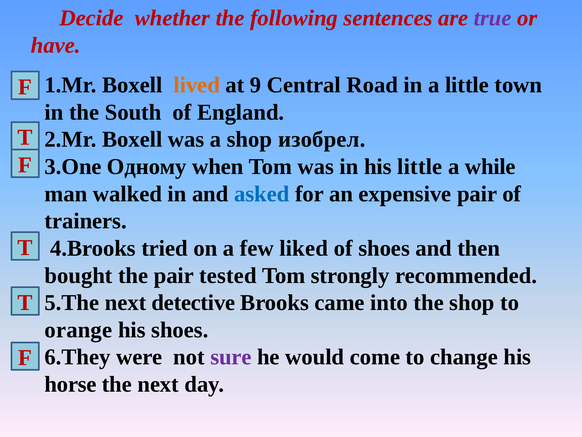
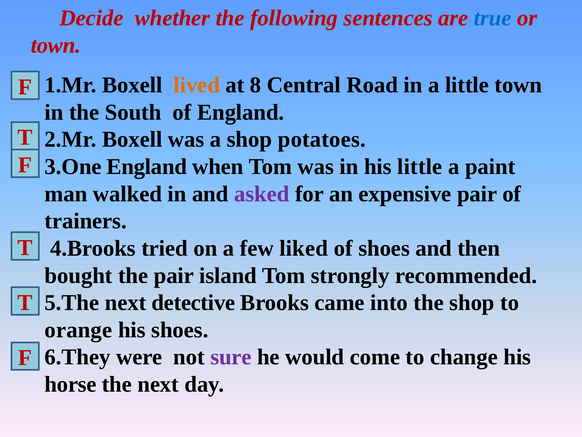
true colour: purple -> blue
have at (56, 45): have -> town
9: 9 -> 8
изобрел: изобрел -> potatoes
3.One Одному: Одному -> England
while: while -> paint
asked colour: blue -> purple
tested: tested -> island
